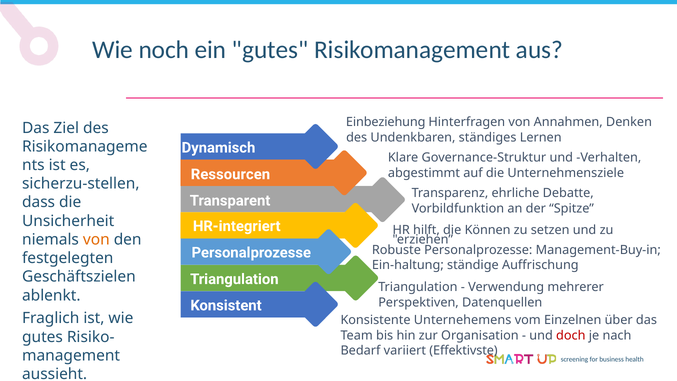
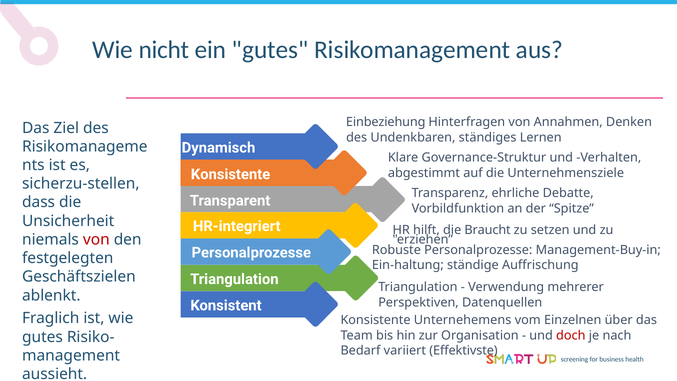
noch: noch -> nicht
Ressourcen at (230, 174): Ressourcen -> Konsistente
Können: Können -> Braucht
von at (96, 239) colour: orange -> red
